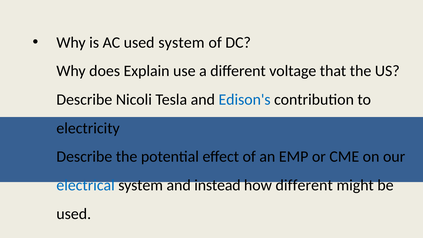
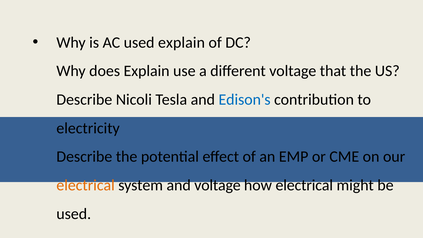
used system: system -> explain
electrical at (86, 185) colour: blue -> orange
and instead: instead -> voltage
how different: different -> electrical
